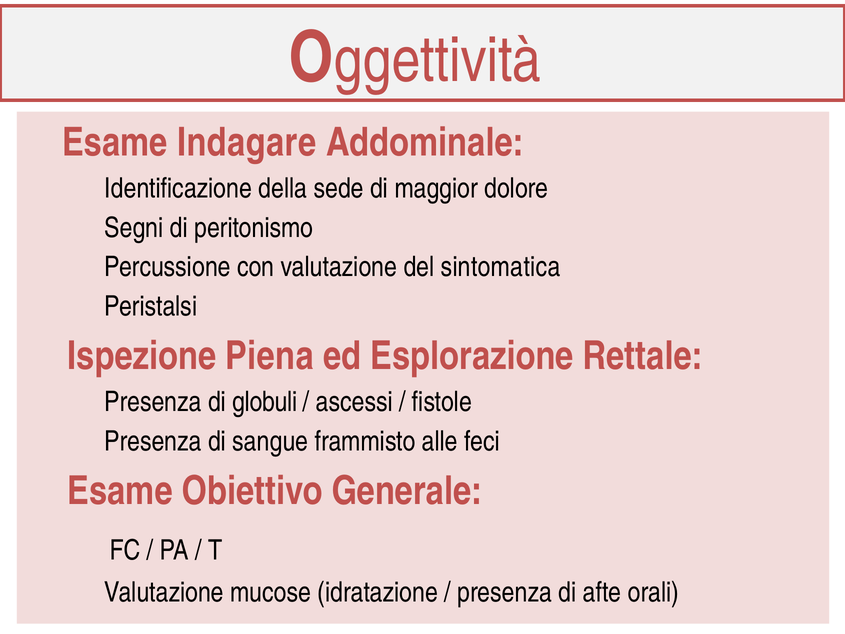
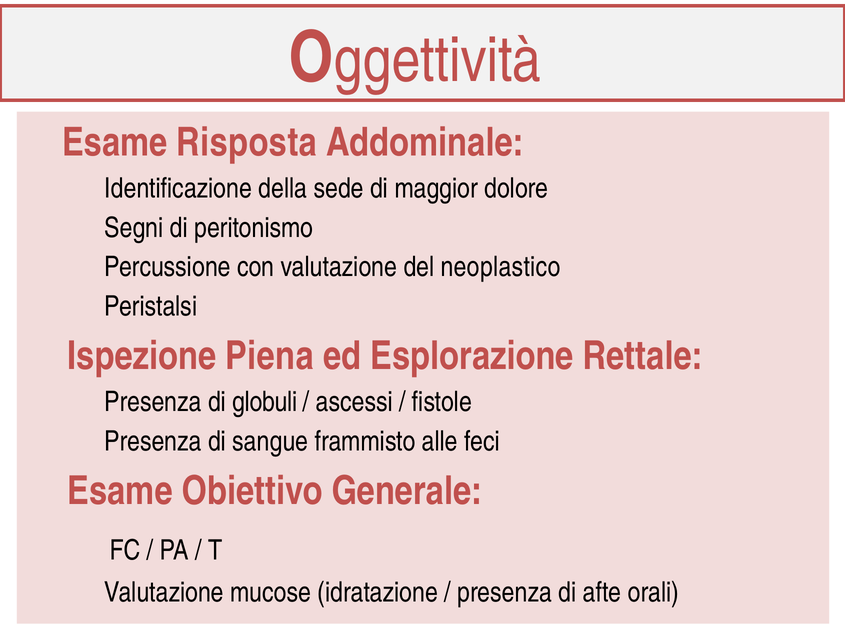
Indagare: Indagare -> Risposta
sintomatica: sintomatica -> neoplastico
